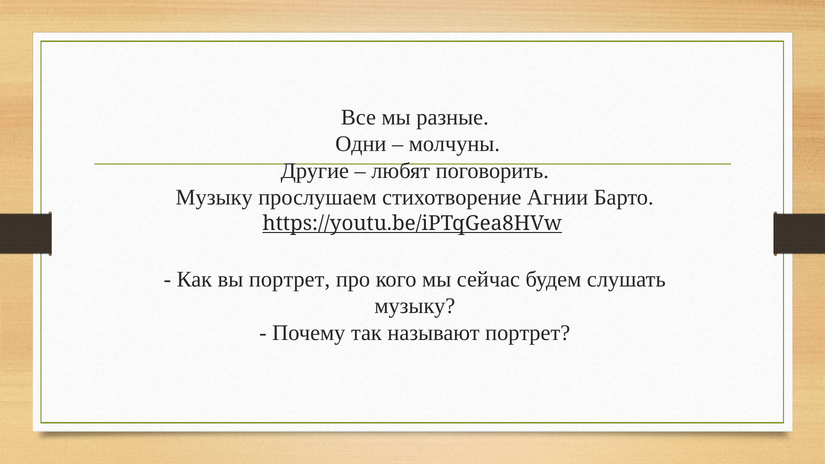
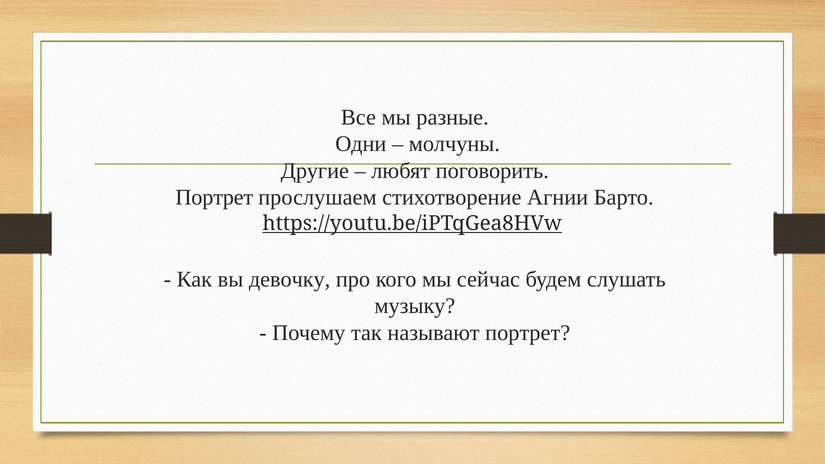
Музыку at (214, 198): Музыку -> Портрет
вы портрет: портрет -> девочку
